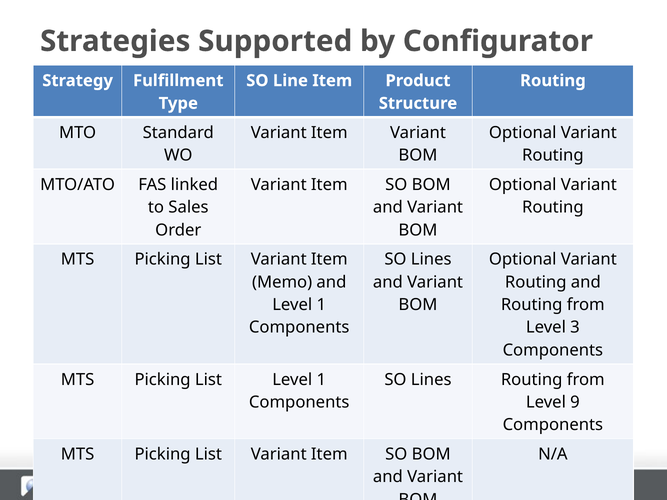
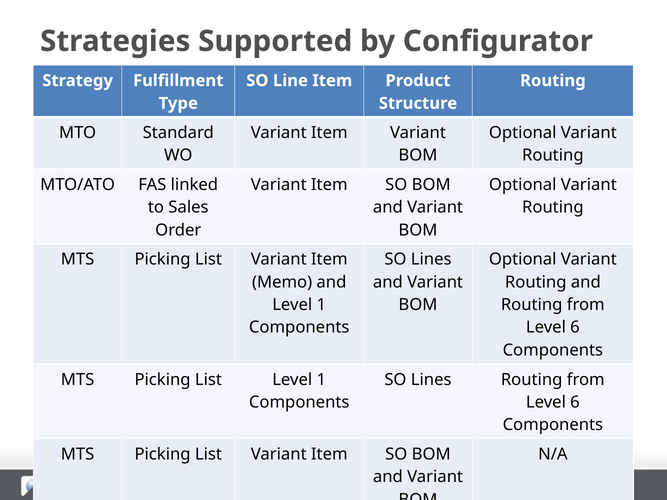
3 at (575, 328): 3 -> 6
9 at (575, 402): 9 -> 6
